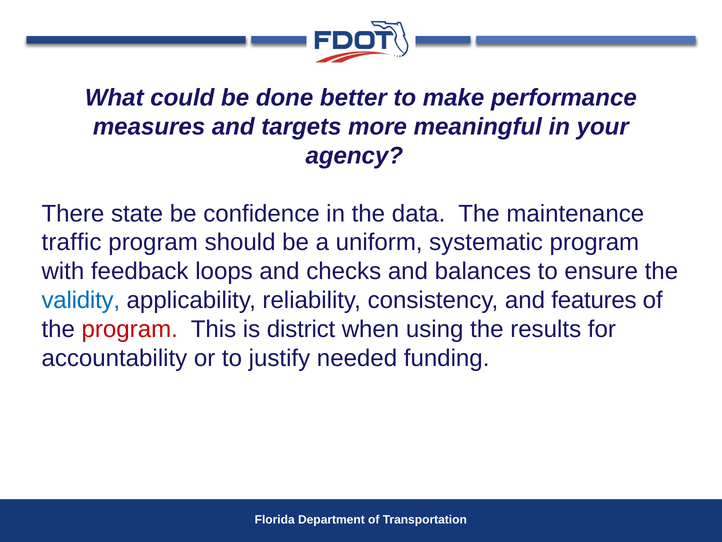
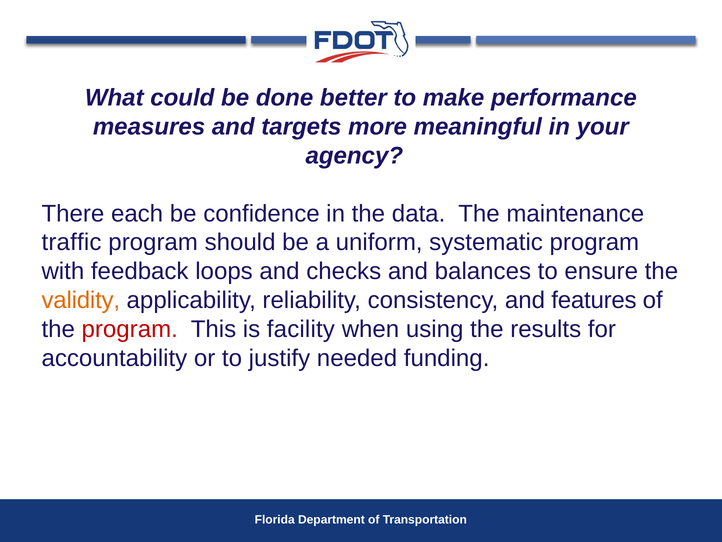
state: state -> each
validity colour: blue -> orange
district: district -> facility
